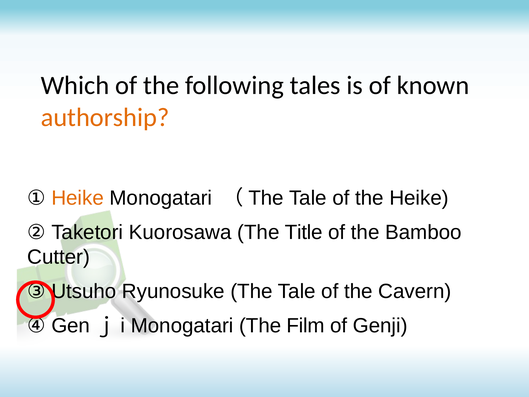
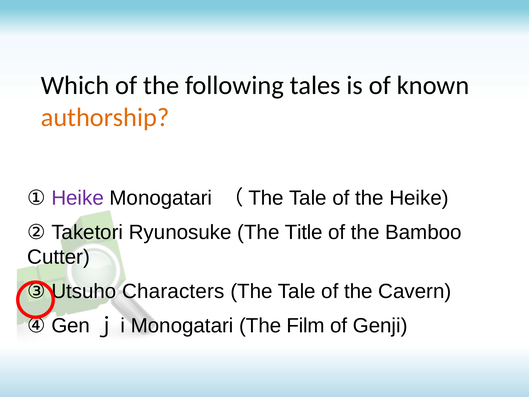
Heike at (78, 198) colour: orange -> purple
Kuorosawa: Kuorosawa -> Ryunosuke
Ryunosuke: Ryunosuke -> Characters
